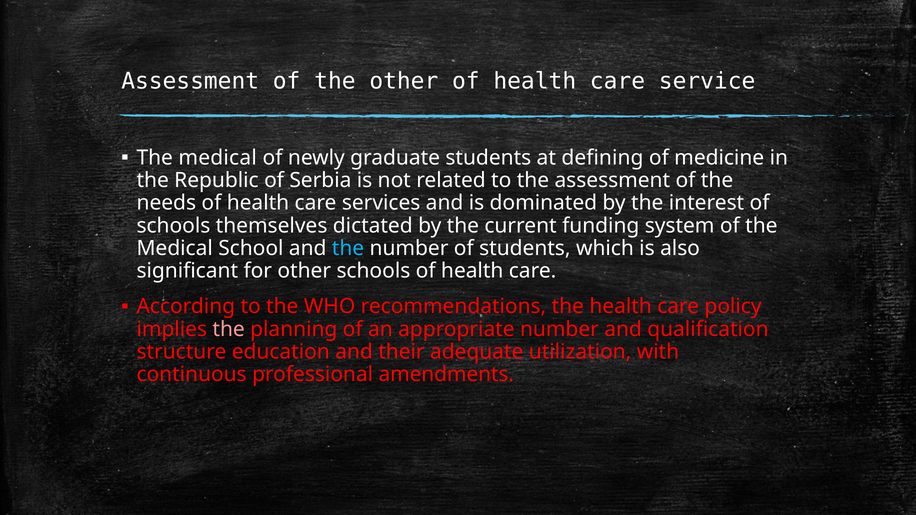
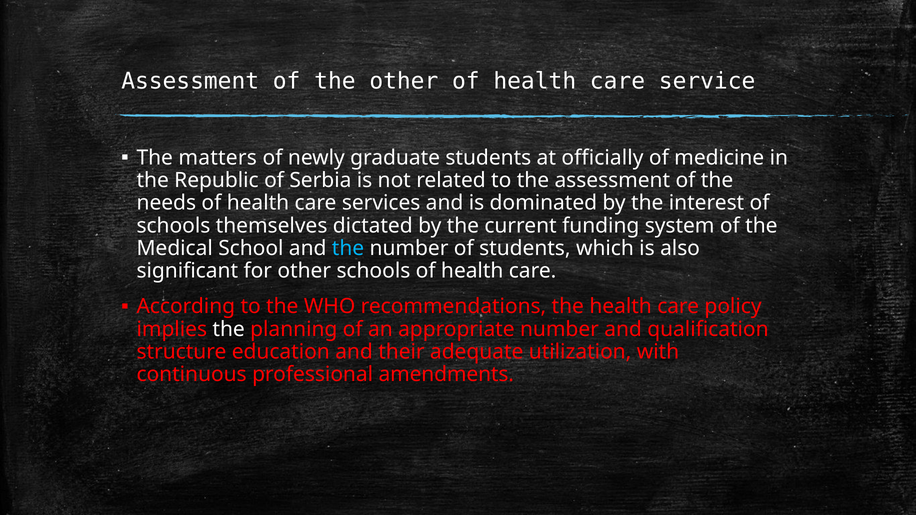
medical at (218, 158): medical -> matters
deﬁning: deﬁning -> officially
the at (229, 329) colour: pink -> white
